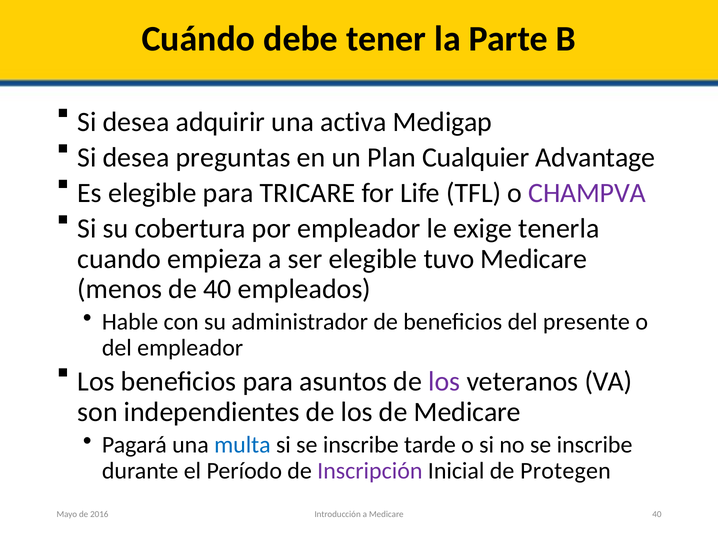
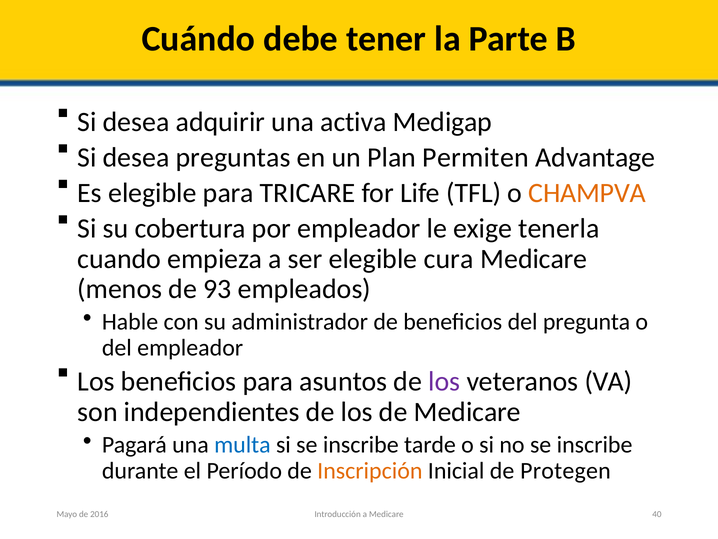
Cualquier: Cualquier -> Permiten
CHAMPVA colour: purple -> orange
tuvo: tuvo -> cura
de 40: 40 -> 93
presente: presente -> pregunta
Inscripción colour: purple -> orange
